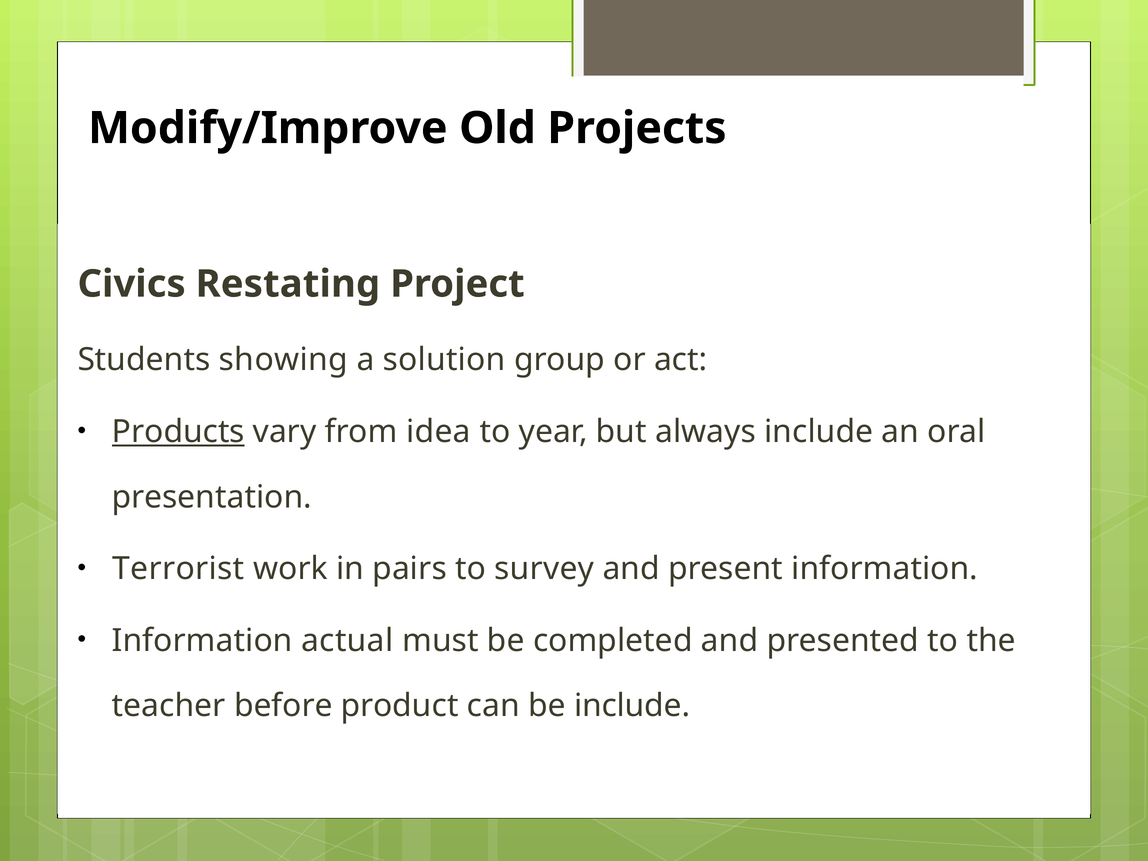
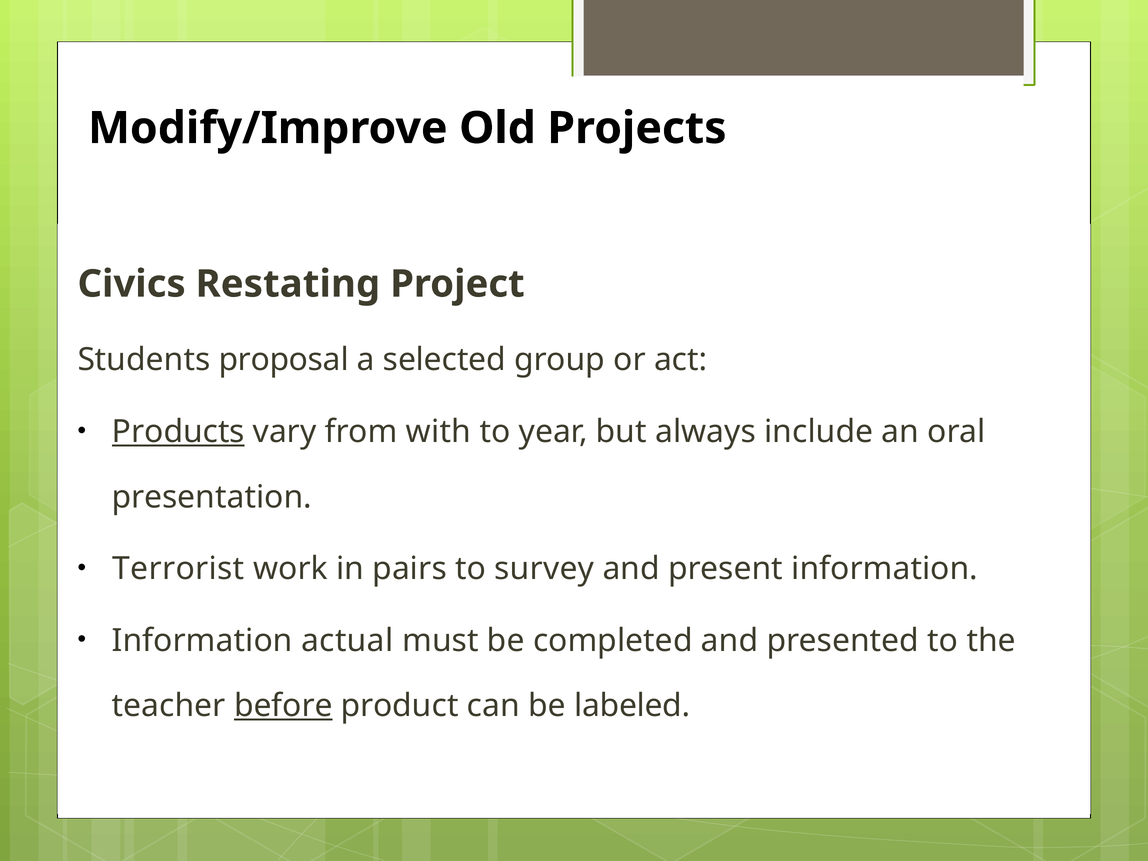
showing: showing -> proposal
solution: solution -> selected
idea: idea -> with
before underline: none -> present
be include: include -> labeled
